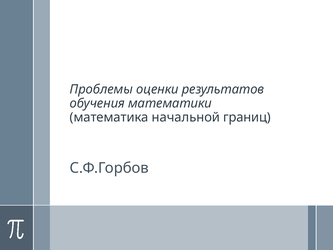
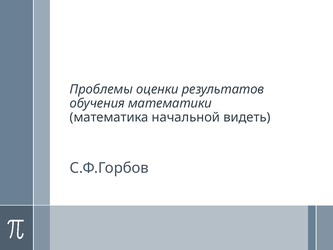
границ: границ -> видеть
